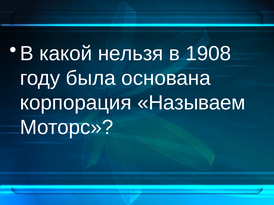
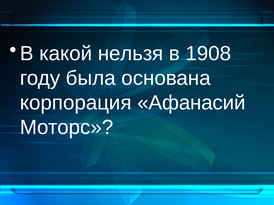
Называем: Называем -> Афанасий
